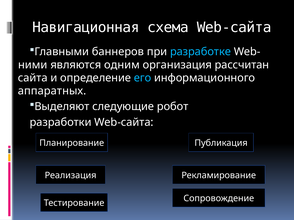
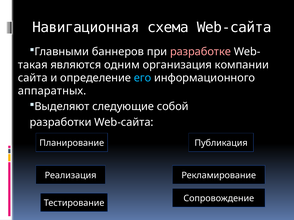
разработке colour: light blue -> pink
ними: ними -> такая
рассчитан: рассчитан -> компании
робот: робот -> собой
